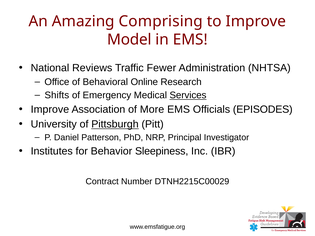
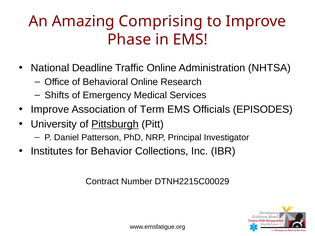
Model: Model -> Phase
Reviews: Reviews -> Deadline
Traffic Fewer: Fewer -> Online
Services underline: present -> none
More: More -> Term
Sleepiness: Sleepiness -> Collections
